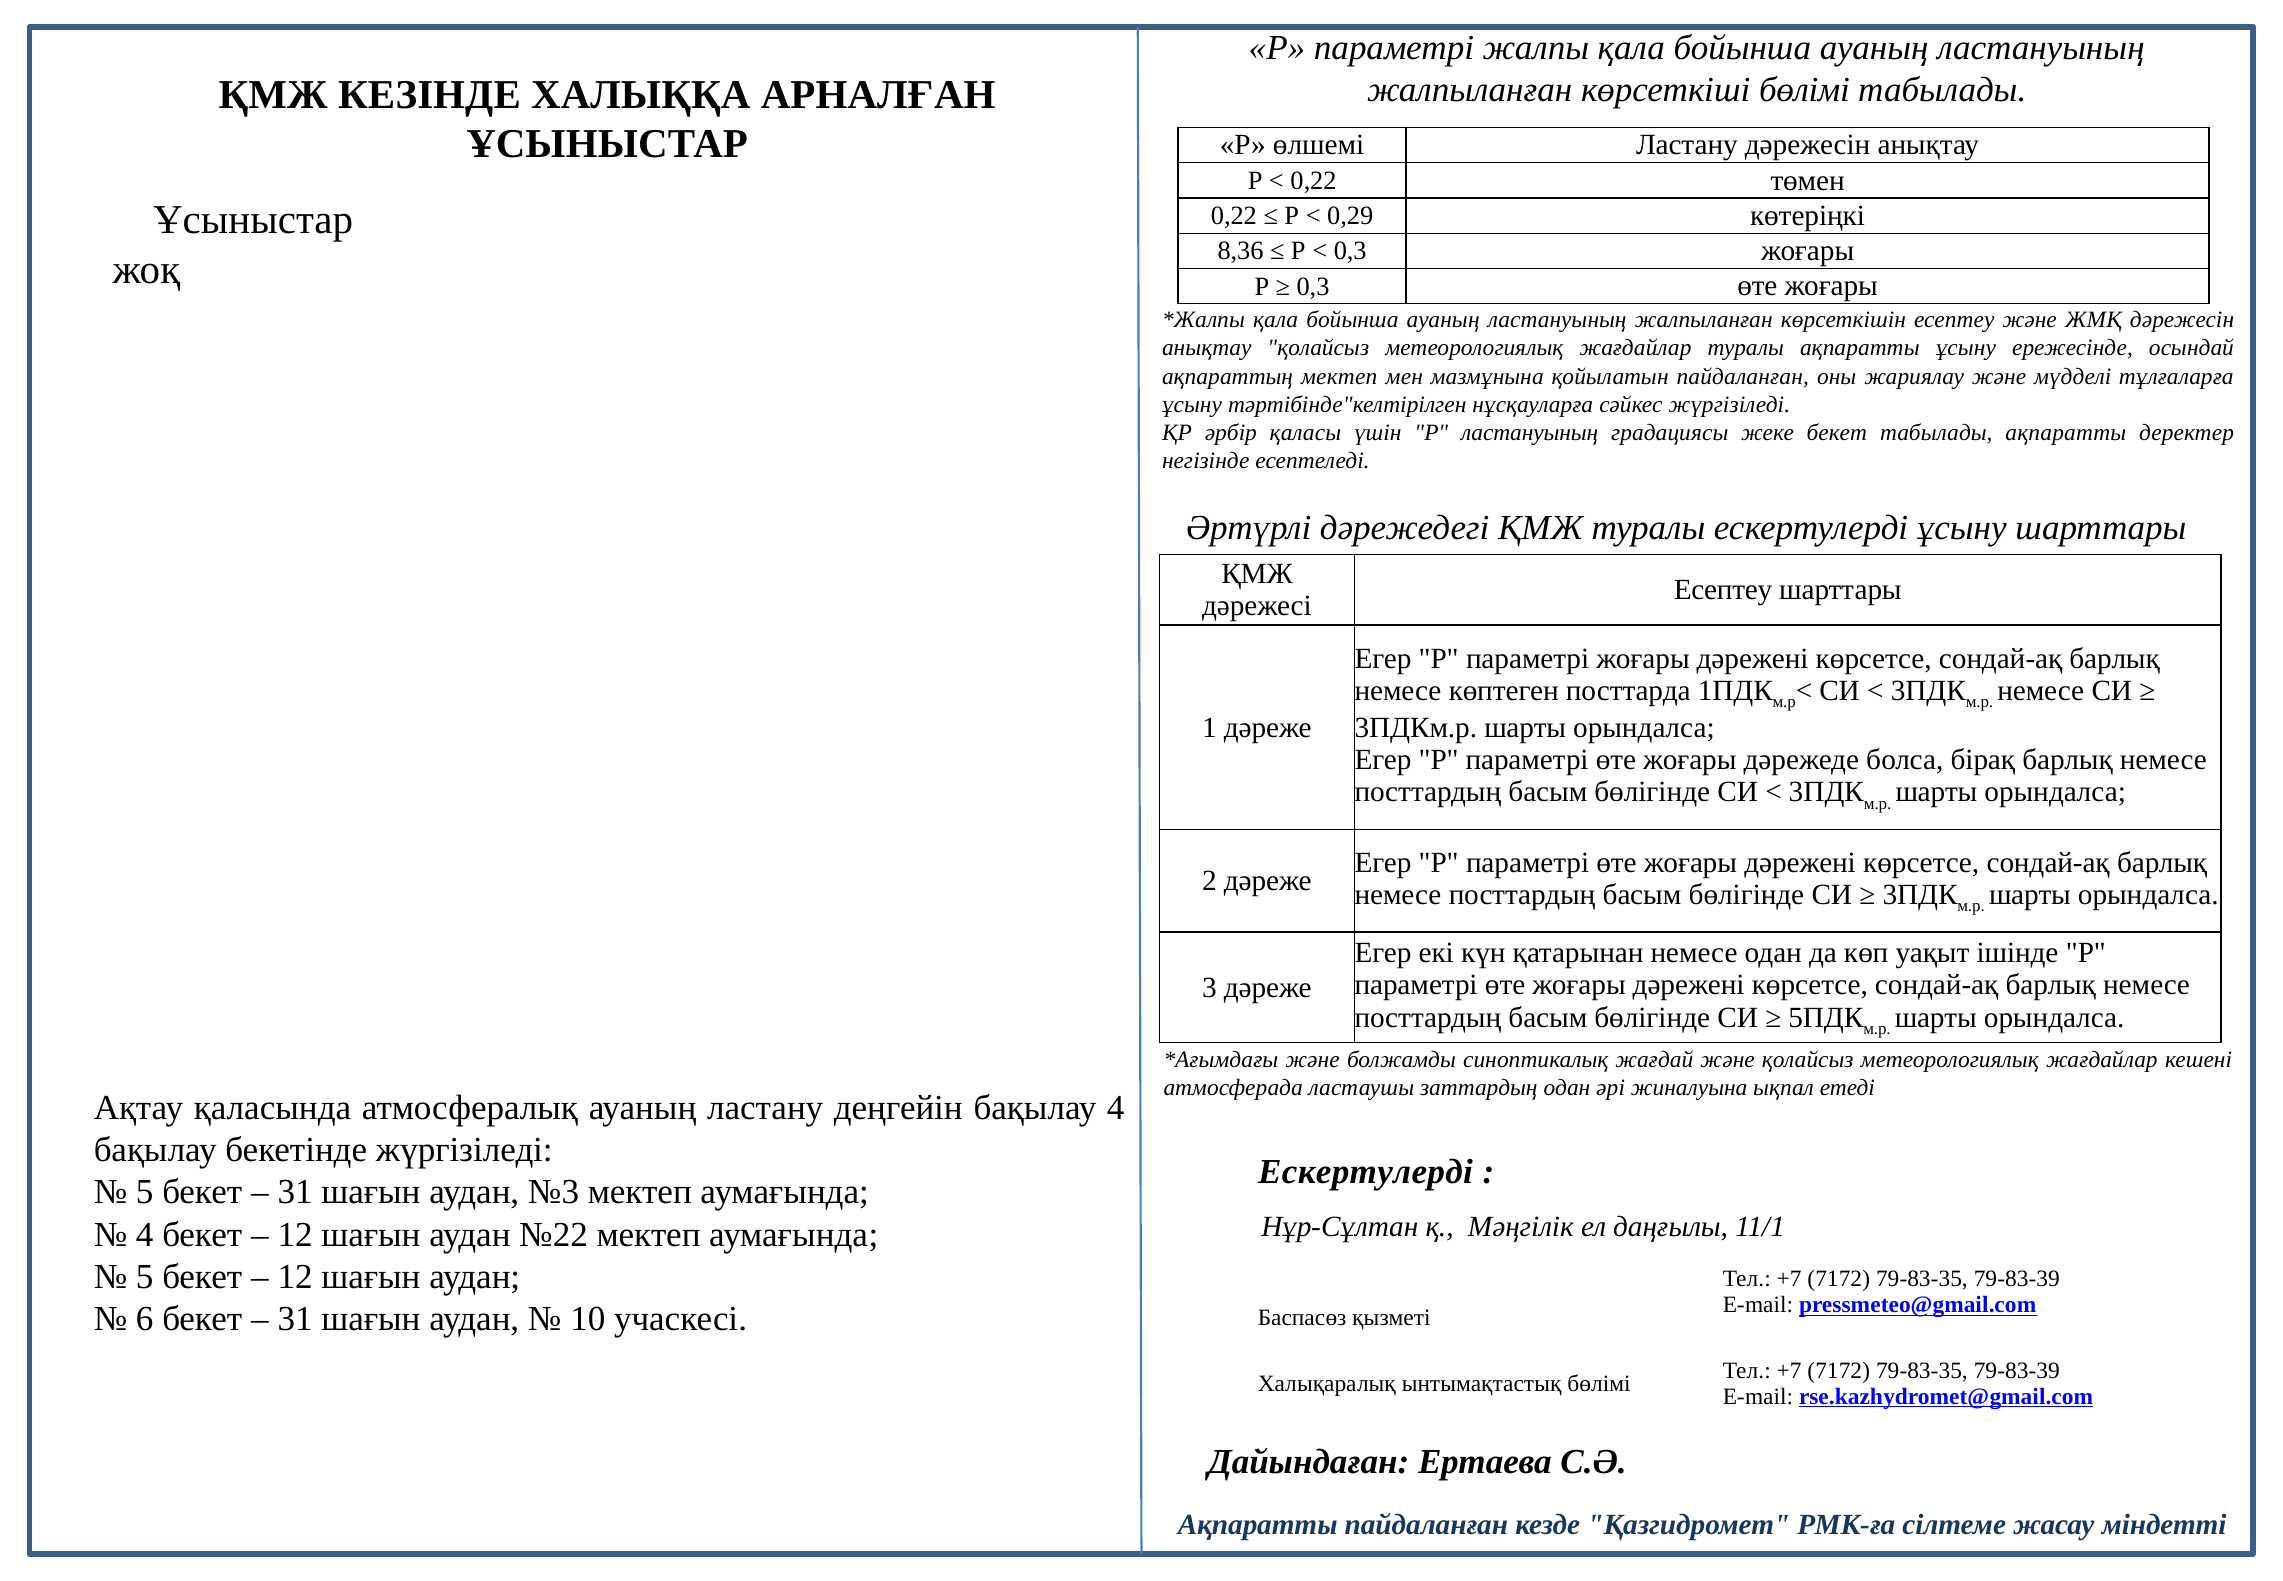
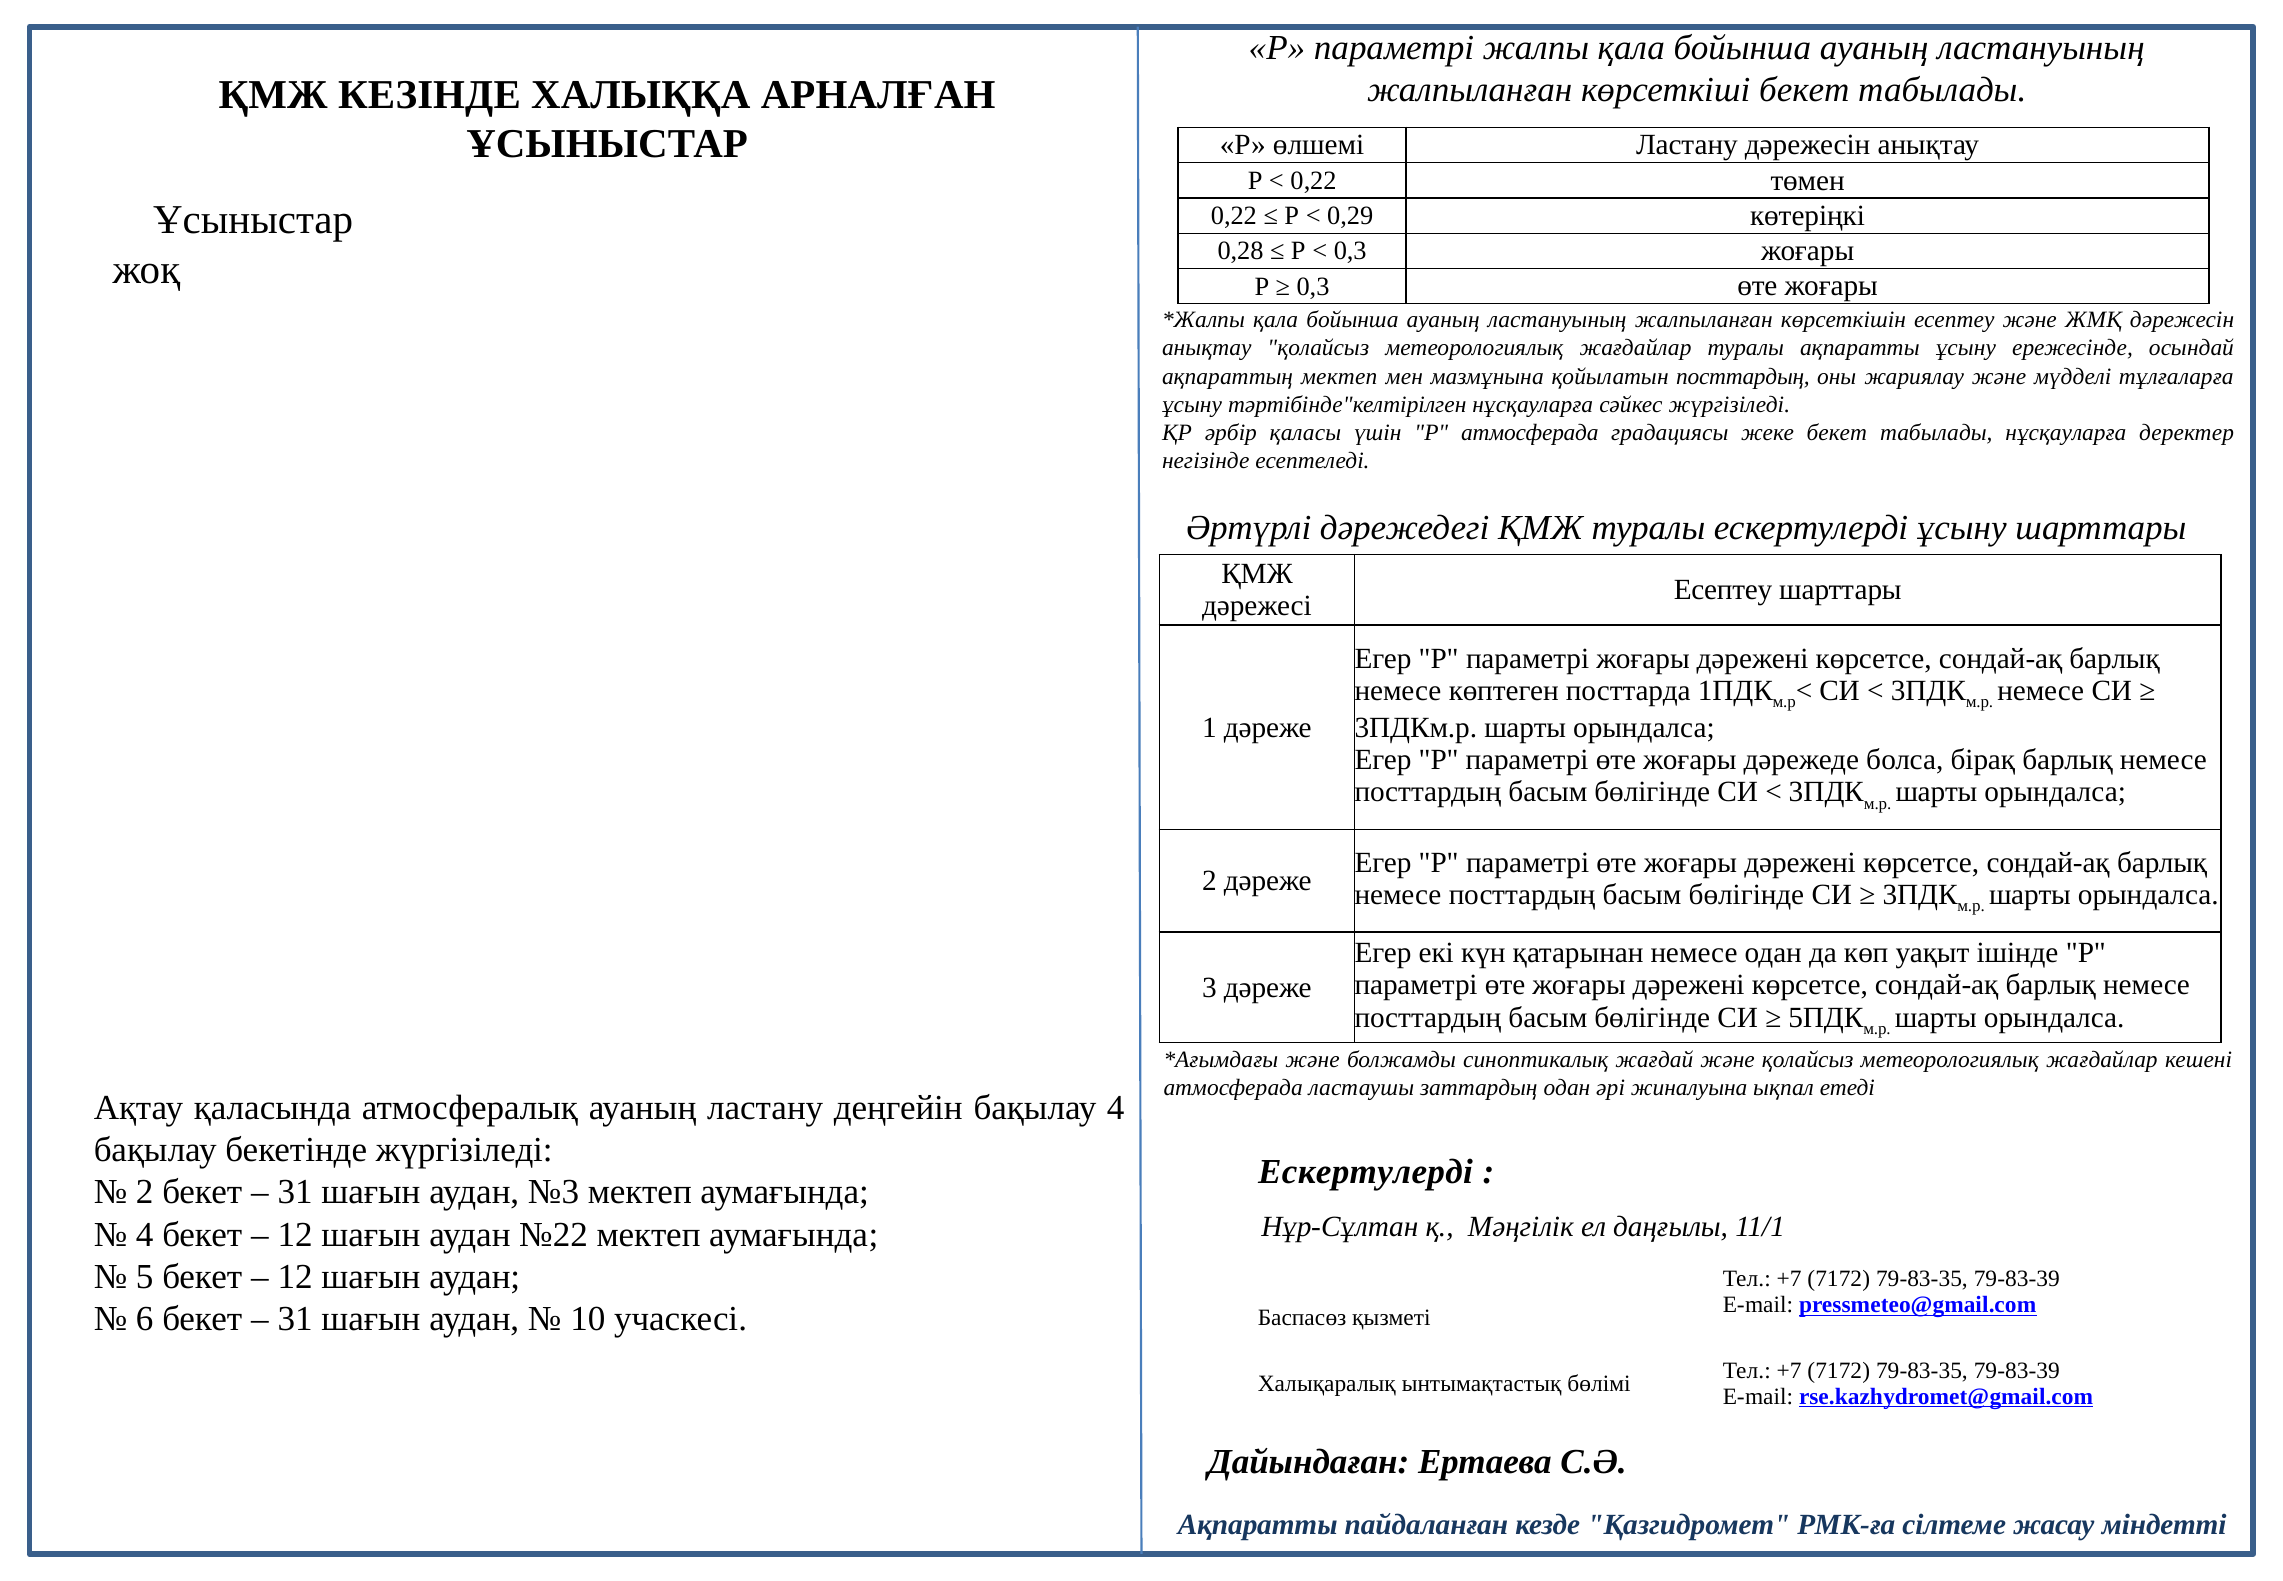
көрсеткіші бөлімі: бөлімі -> бекет
8,36: 8,36 -> 0,28
қойылатын пайдаланған: пайдаланған -> посттардың
Р ластануының: ластануының -> атмосферада
табылады ақпаратты: ақпаратты -> нұсқауларға
5 at (145, 1192): 5 -> 2
